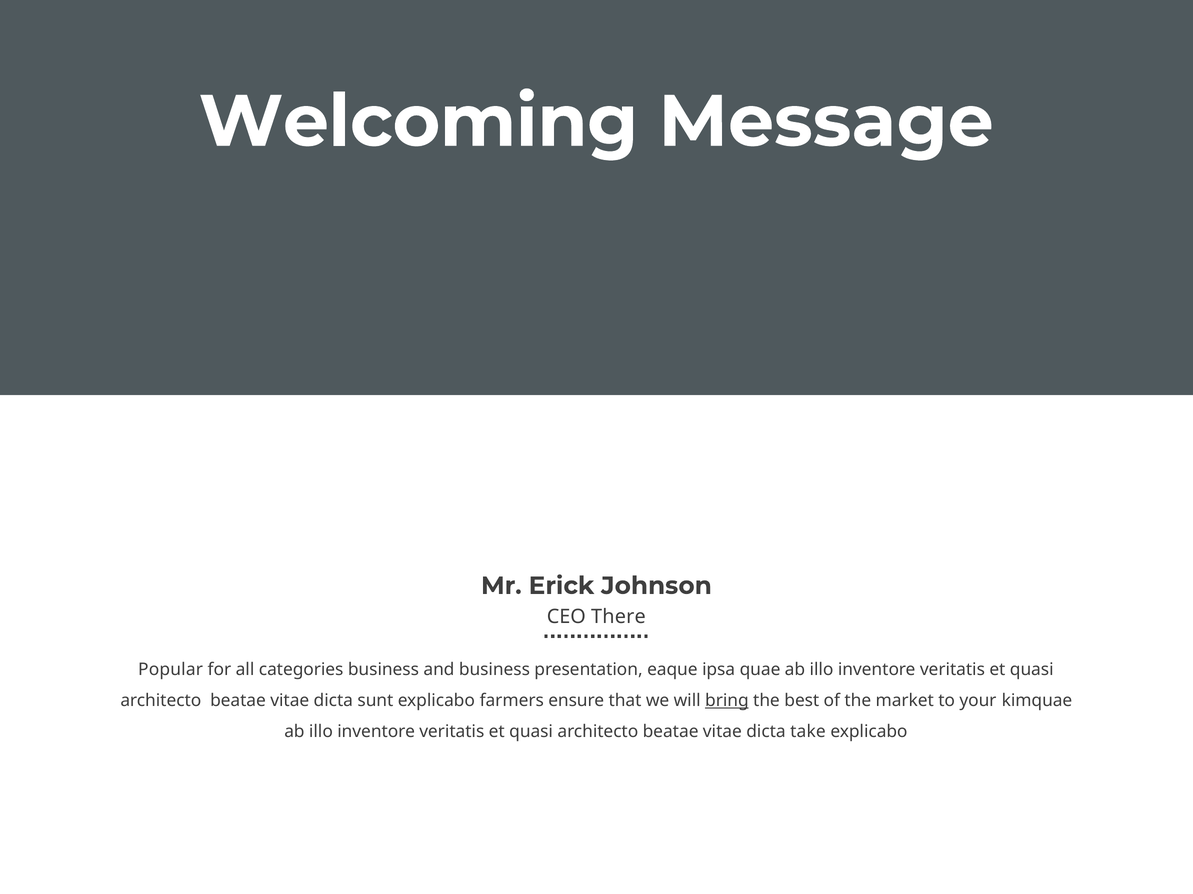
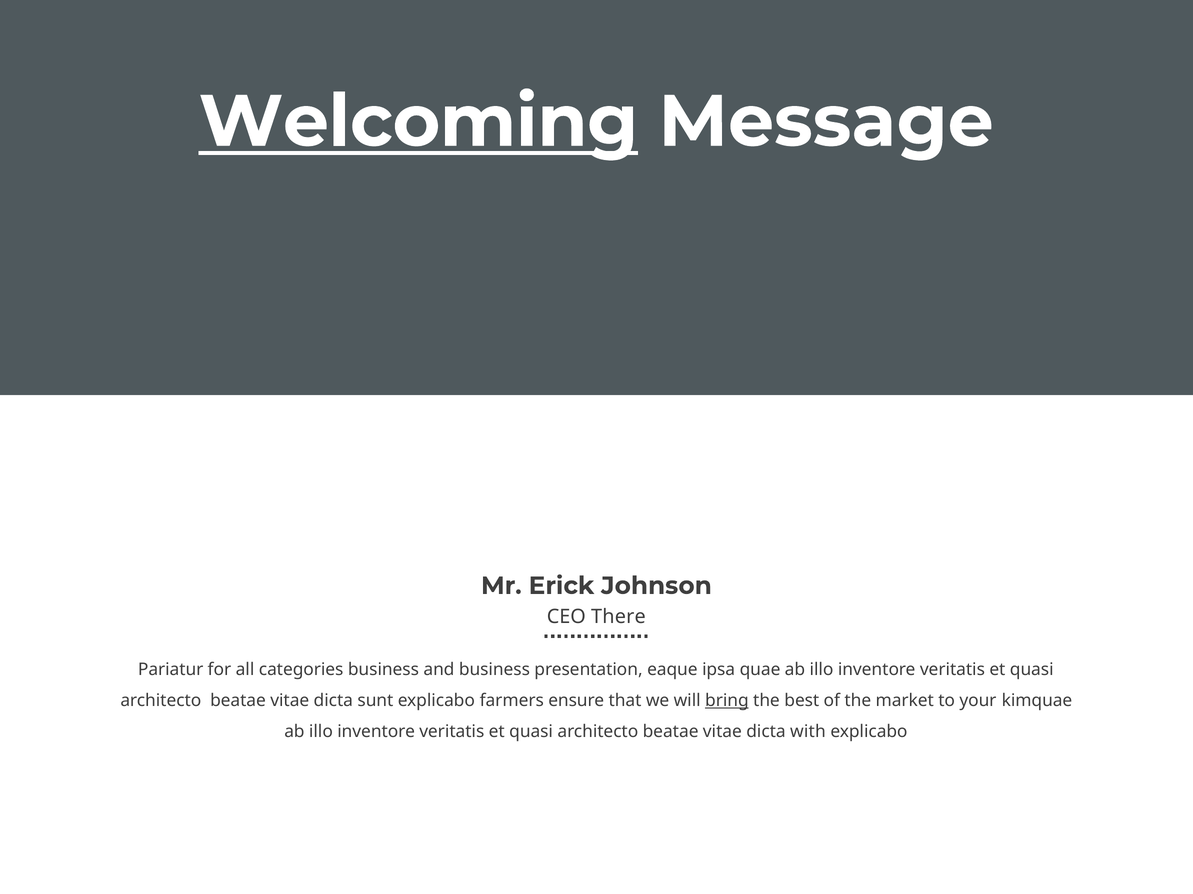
Welcoming underline: none -> present
Popular: Popular -> Pariatur
take: take -> with
